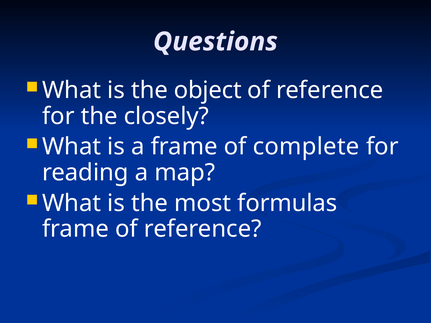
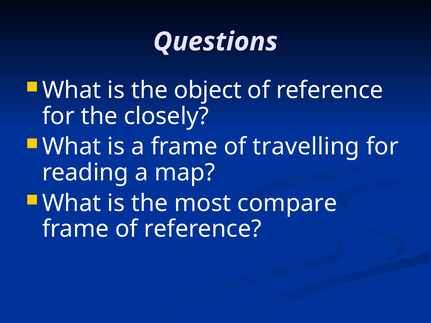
complete: complete -> travelling
formulas: formulas -> compare
